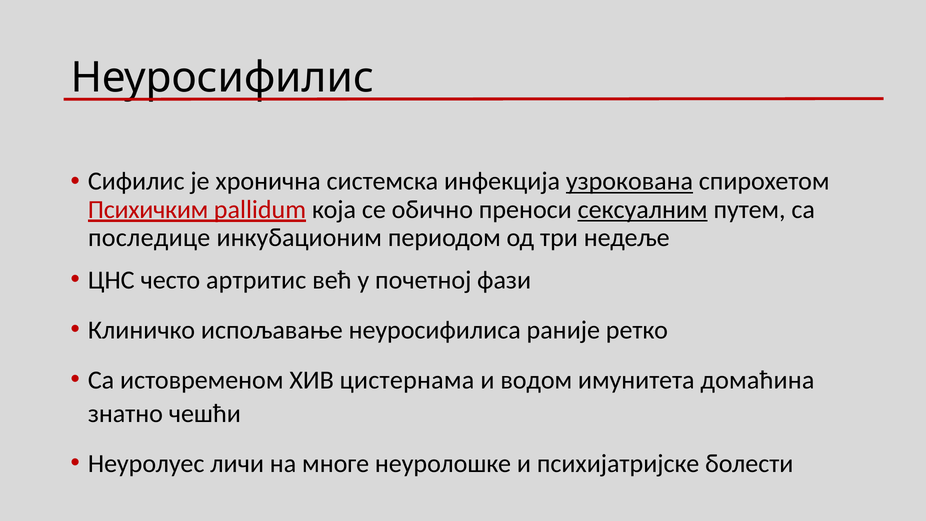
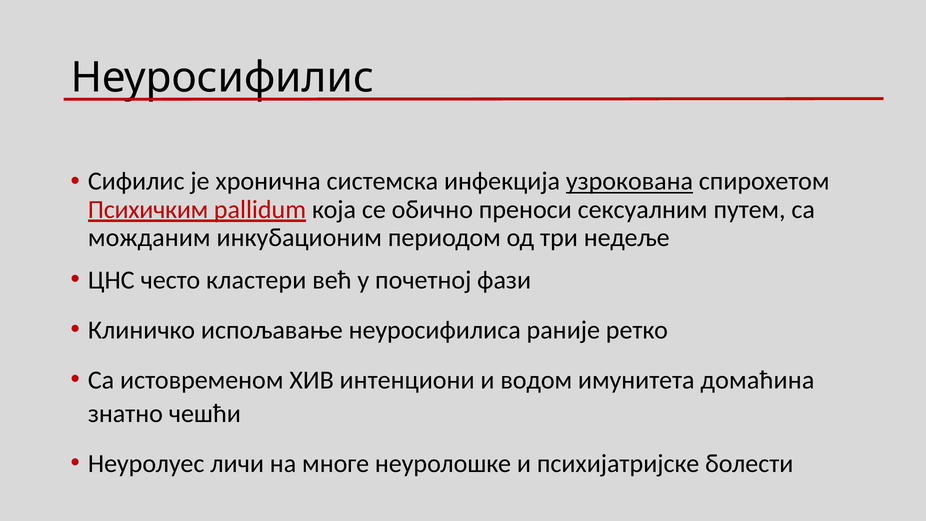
сексуалним underline: present -> none
последице: последице -> можданим
артритис: артритис -> кластери
цистернама: цистернама -> интенциони
